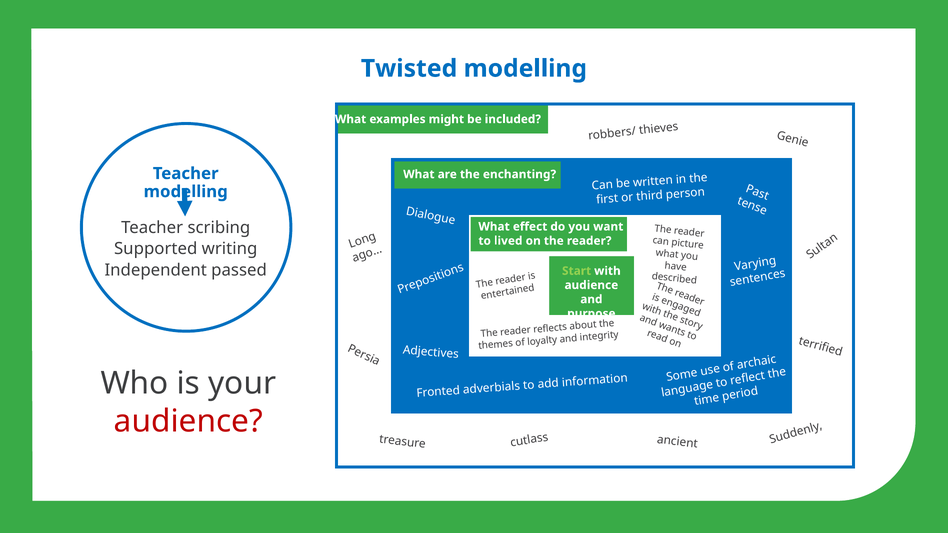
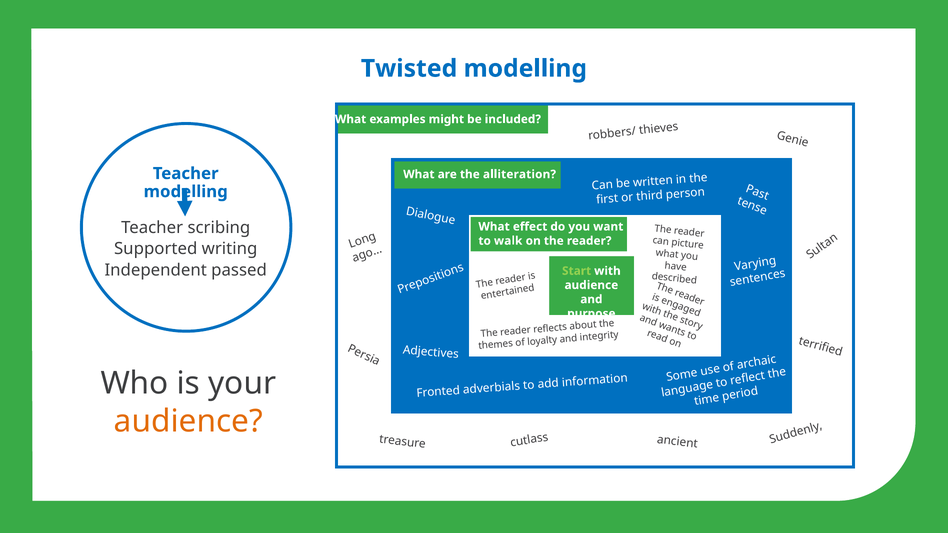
enchanting: enchanting -> alliteration
lived: lived -> walk
audience at (188, 422) colour: red -> orange
